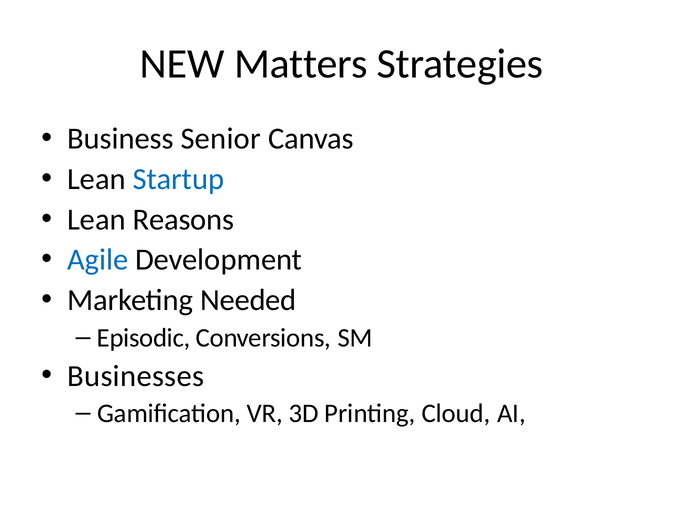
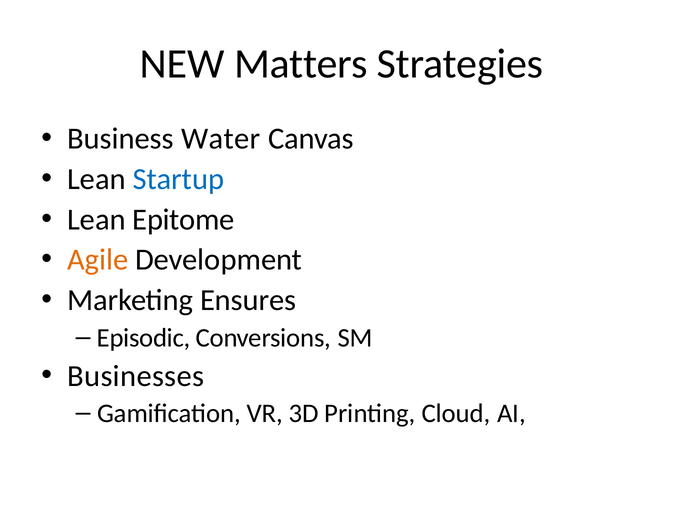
Senior: Senior -> Water
Reasons: Reasons -> Epitome
Agile colour: blue -> orange
Needed: Needed -> Ensures
